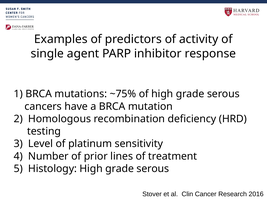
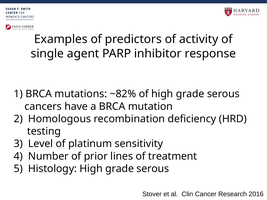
~75%: ~75% -> ~82%
